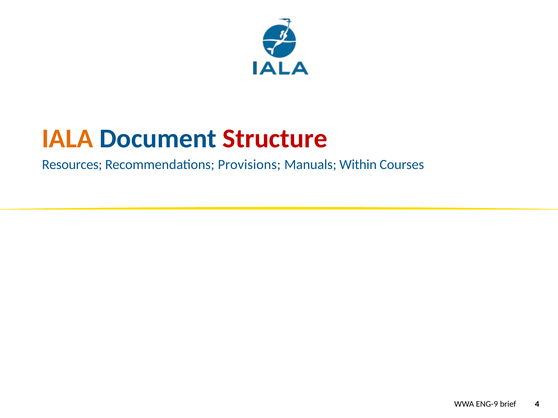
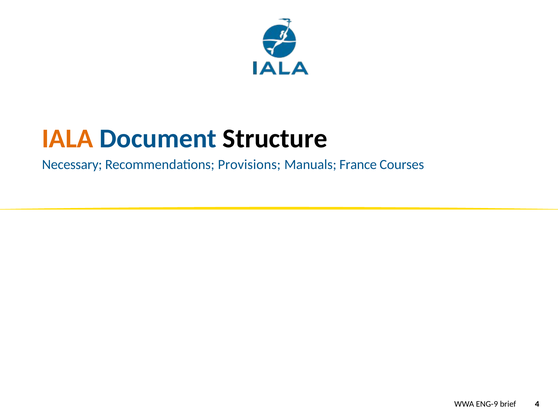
Structure colour: red -> black
Resources: Resources -> Necessary
Within: Within -> France
